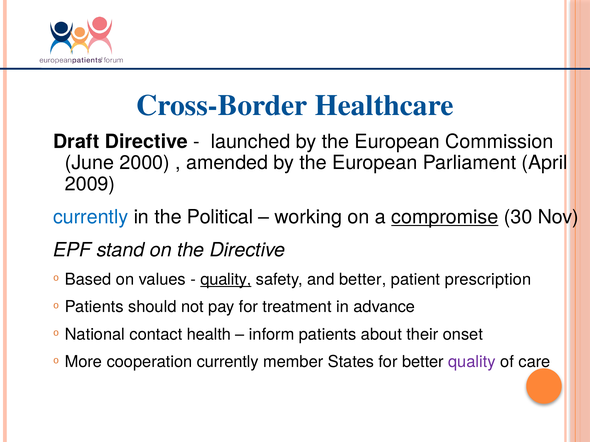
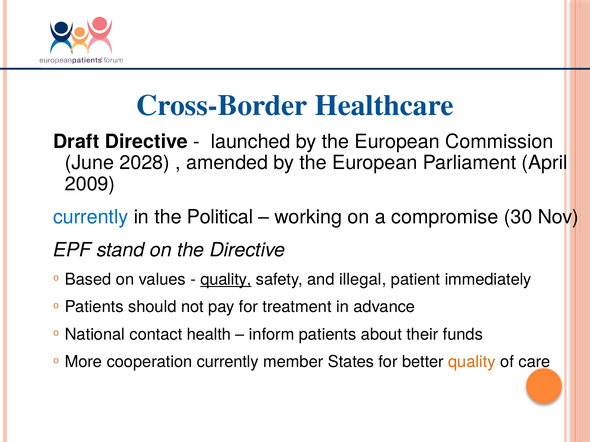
2000: 2000 -> 2028
compromise underline: present -> none
and better: better -> illegal
prescription: prescription -> immediately
onset: onset -> funds
quality at (472, 362) colour: purple -> orange
